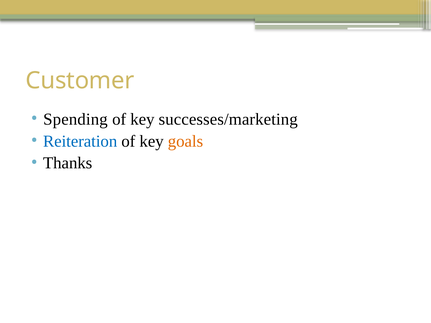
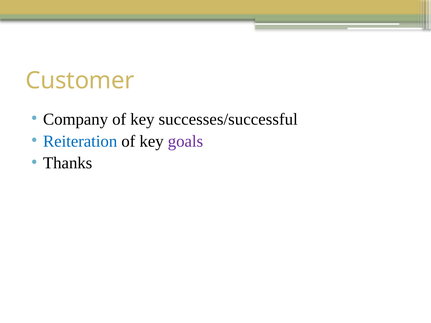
Spending: Spending -> Company
successes/marketing: successes/marketing -> successes/successful
goals colour: orange -> purple
